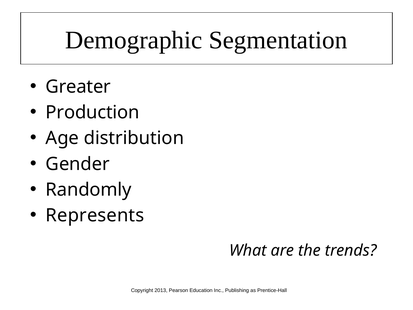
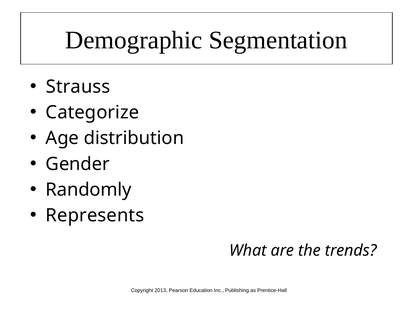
Greater: Greater -> Strauss
Production: Production -> Categorize
